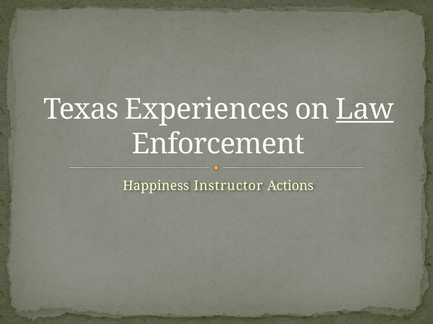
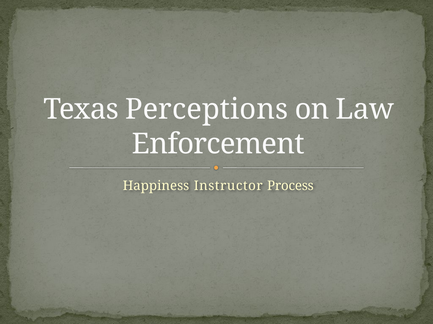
Experiences: Experiences -> Perceptions
Law underline: present -> none
Actions: Actions -> Process
